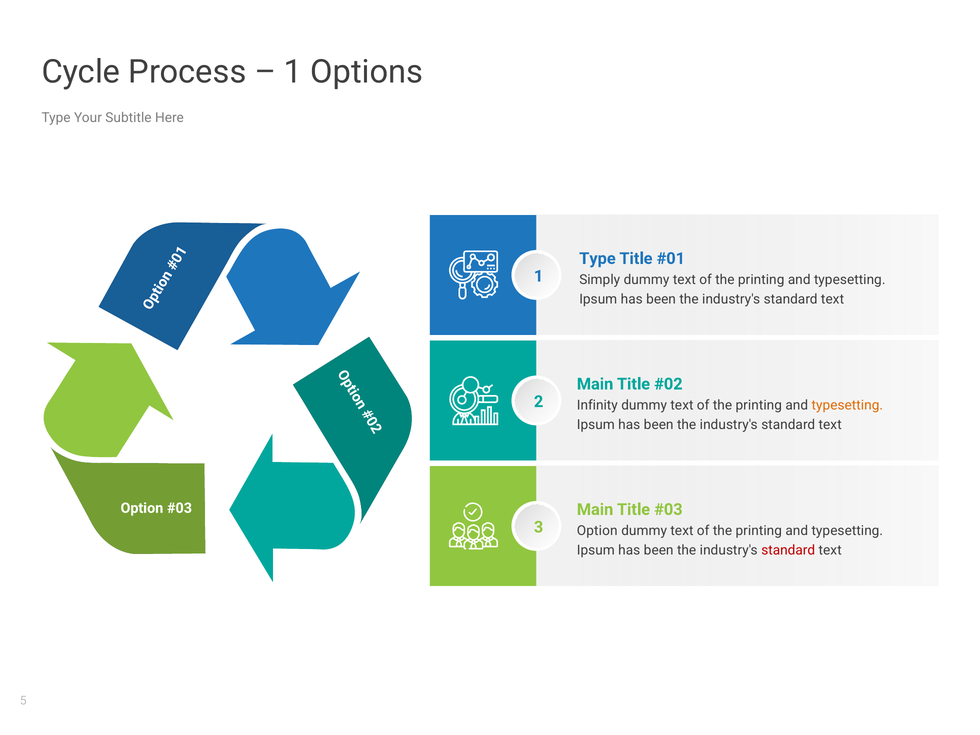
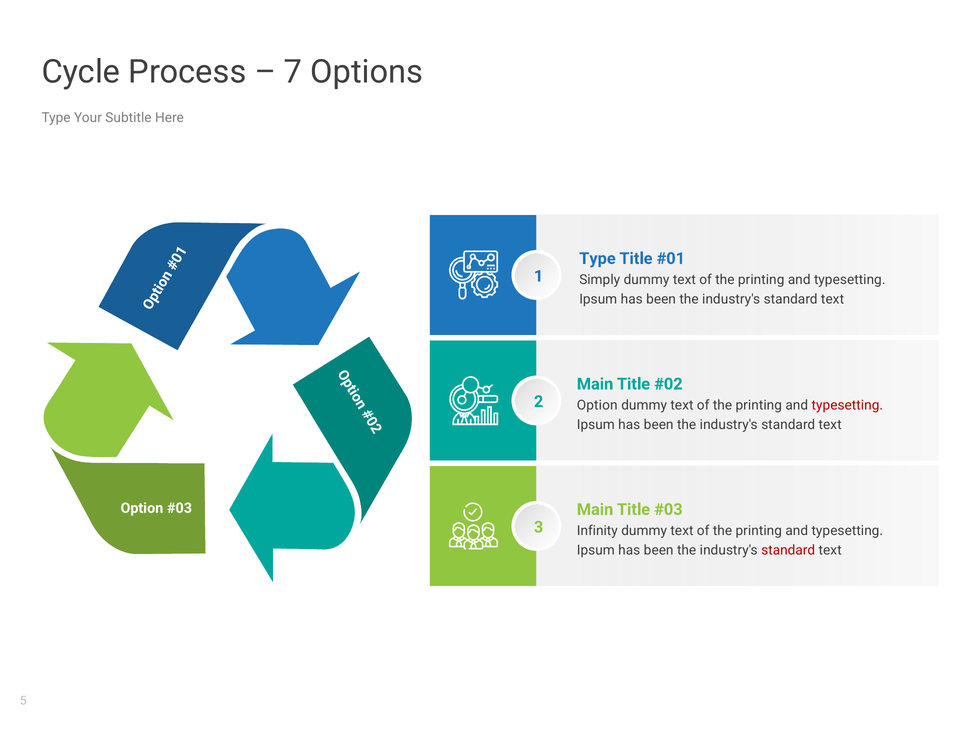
1 at (293, 72): 1 -> 7
Infinity at (597, 405): Infinity -> Option
typesetting at (847, 405) colour: orange -> red
Option at (597, 531): Option -> Infinity
